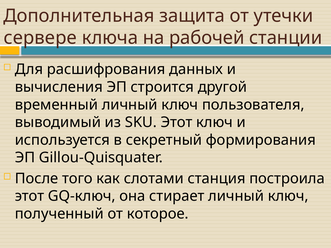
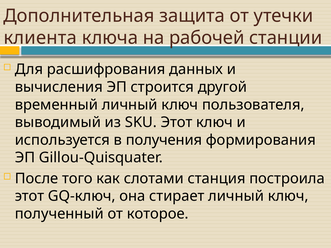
сервере: сервере -> клиента
секретный: секретный -> получения
